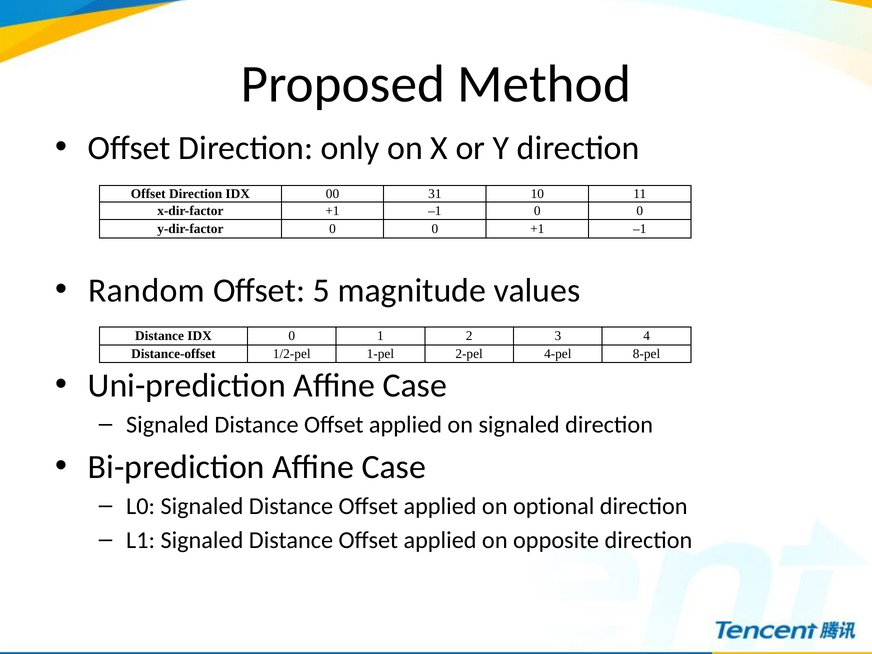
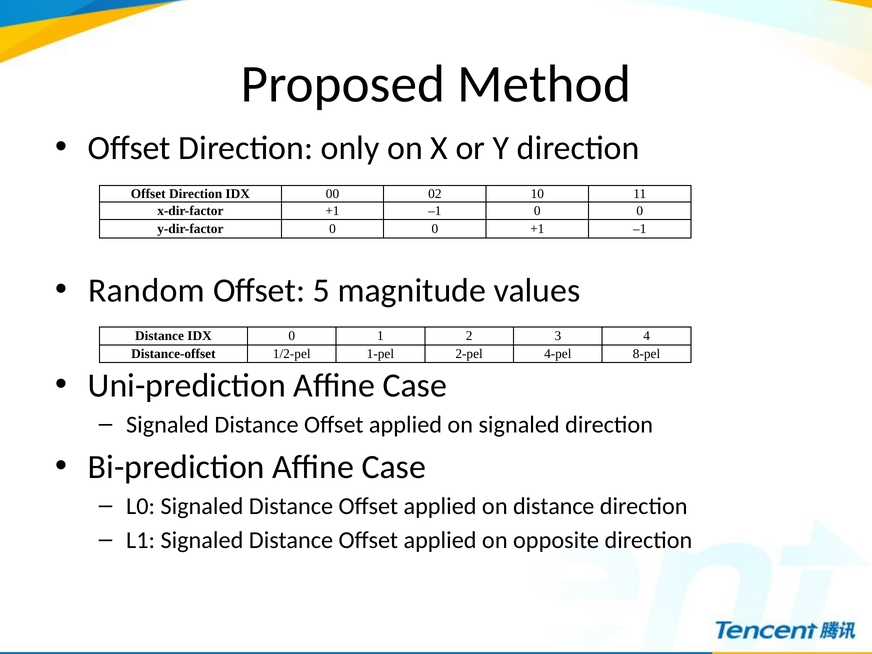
31: 31 -> 02
on optional: optional -> distance
